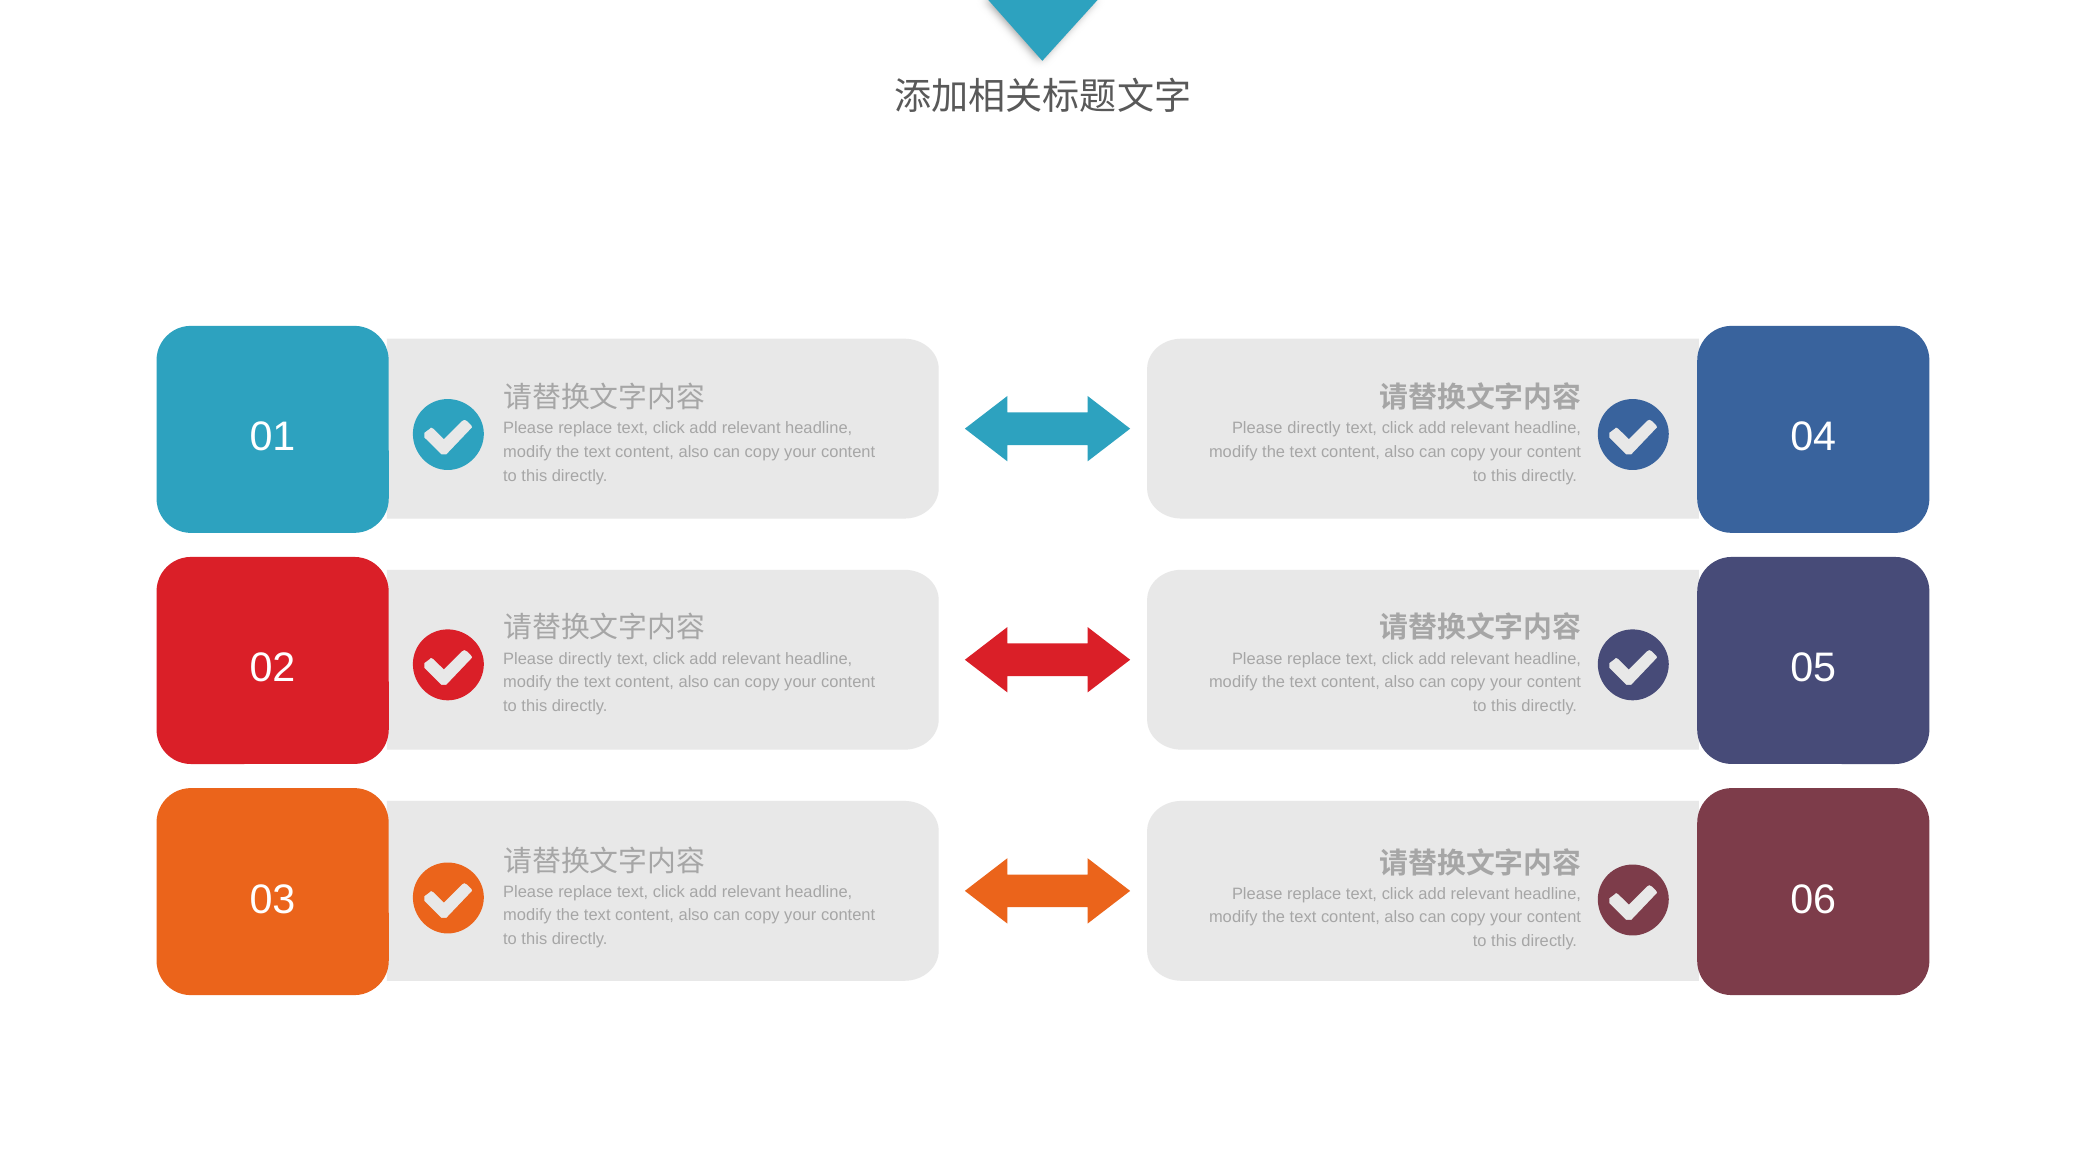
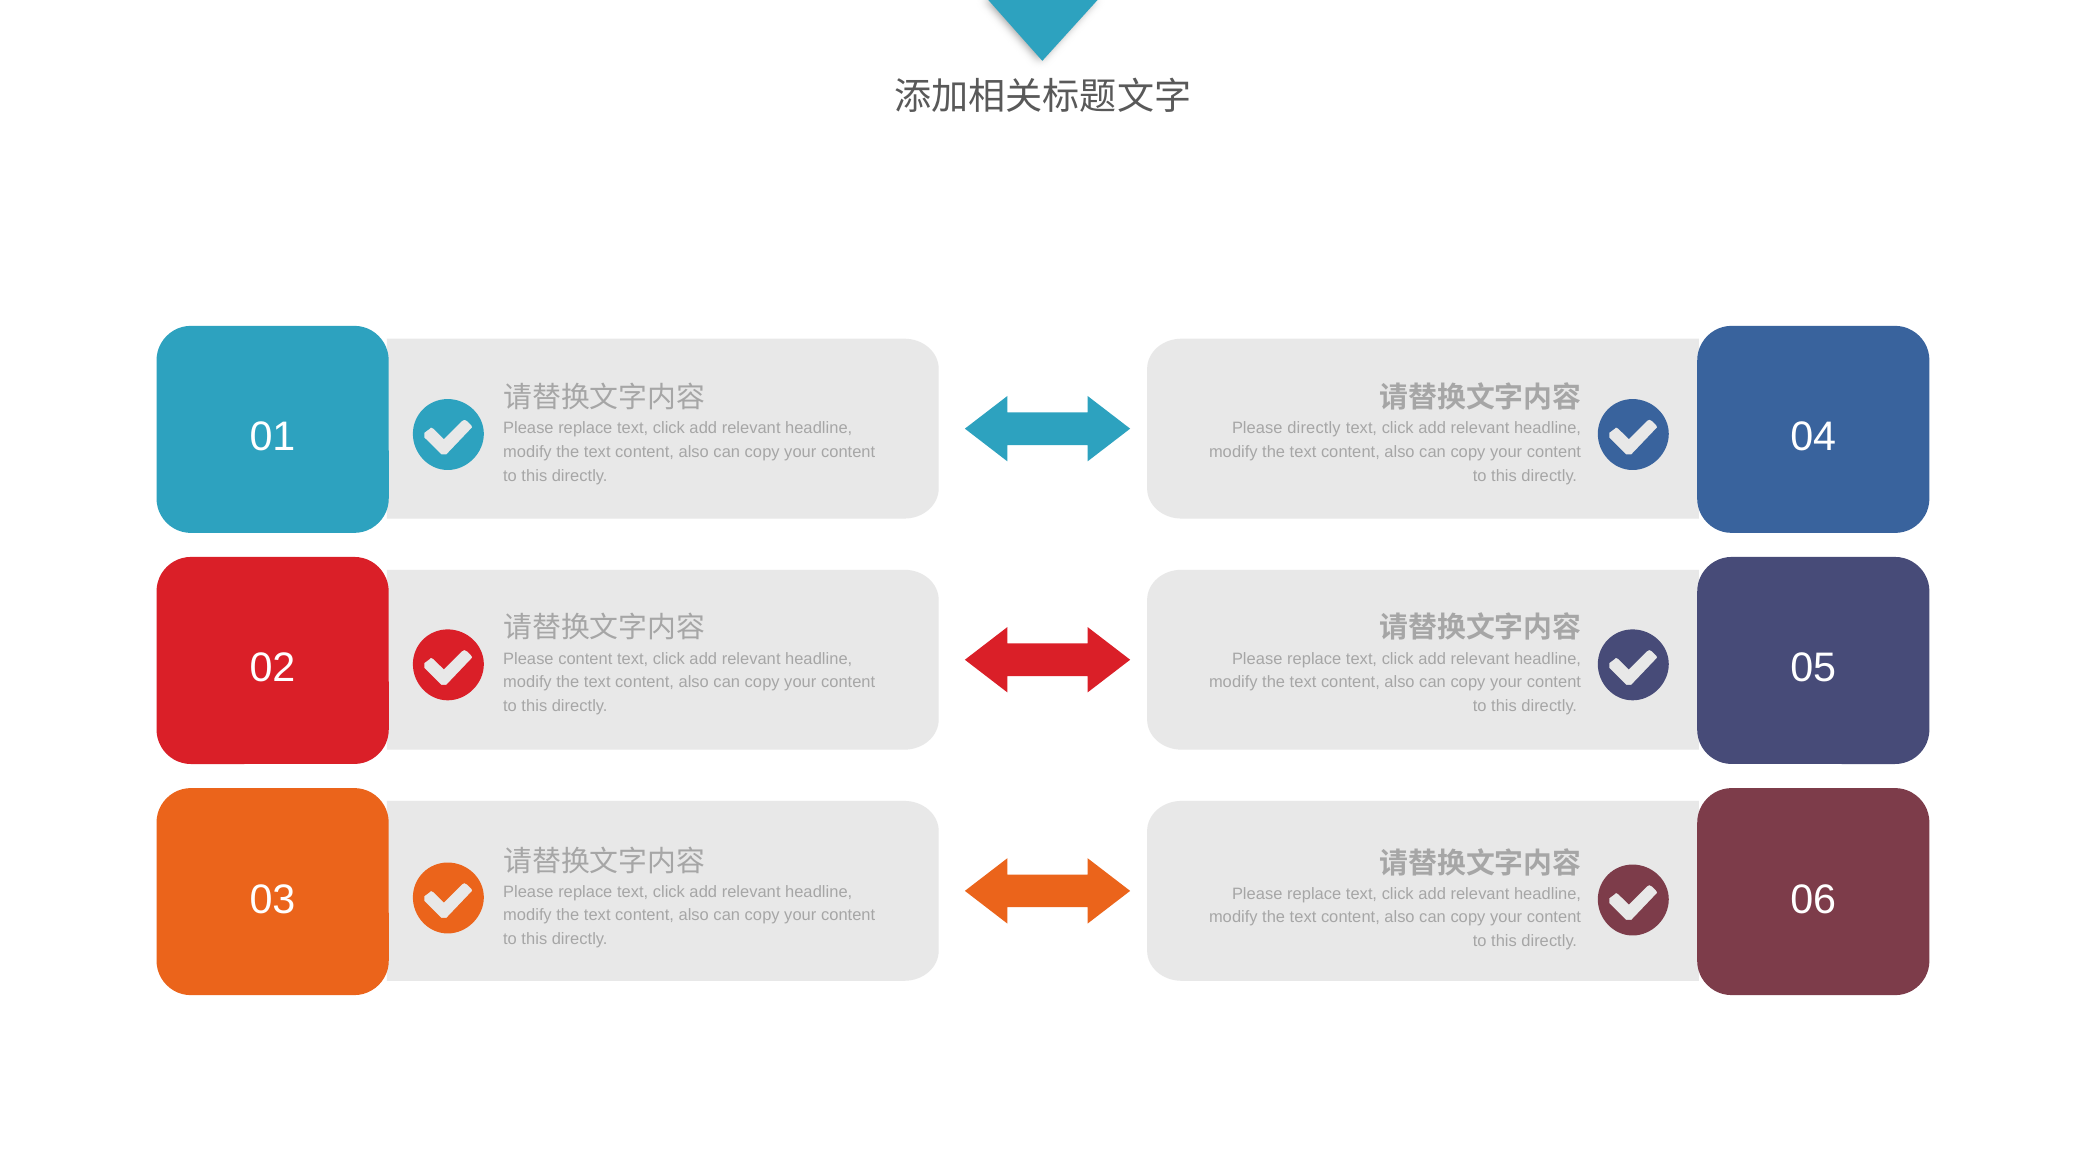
directly at (585, 659): directly -> content
